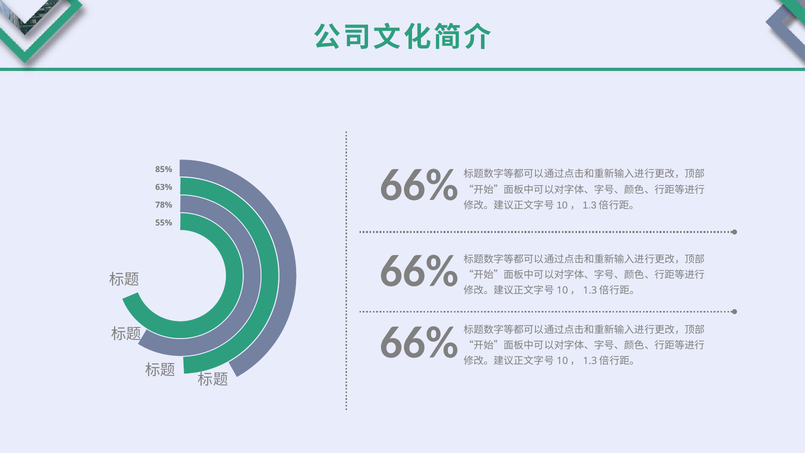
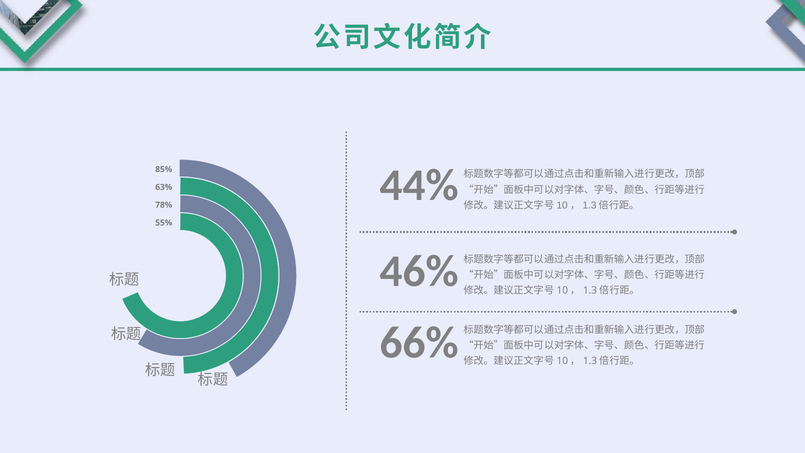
66% at (419, 185): 66% -> 44%
66% at (419, 271): 66% -> 46%
